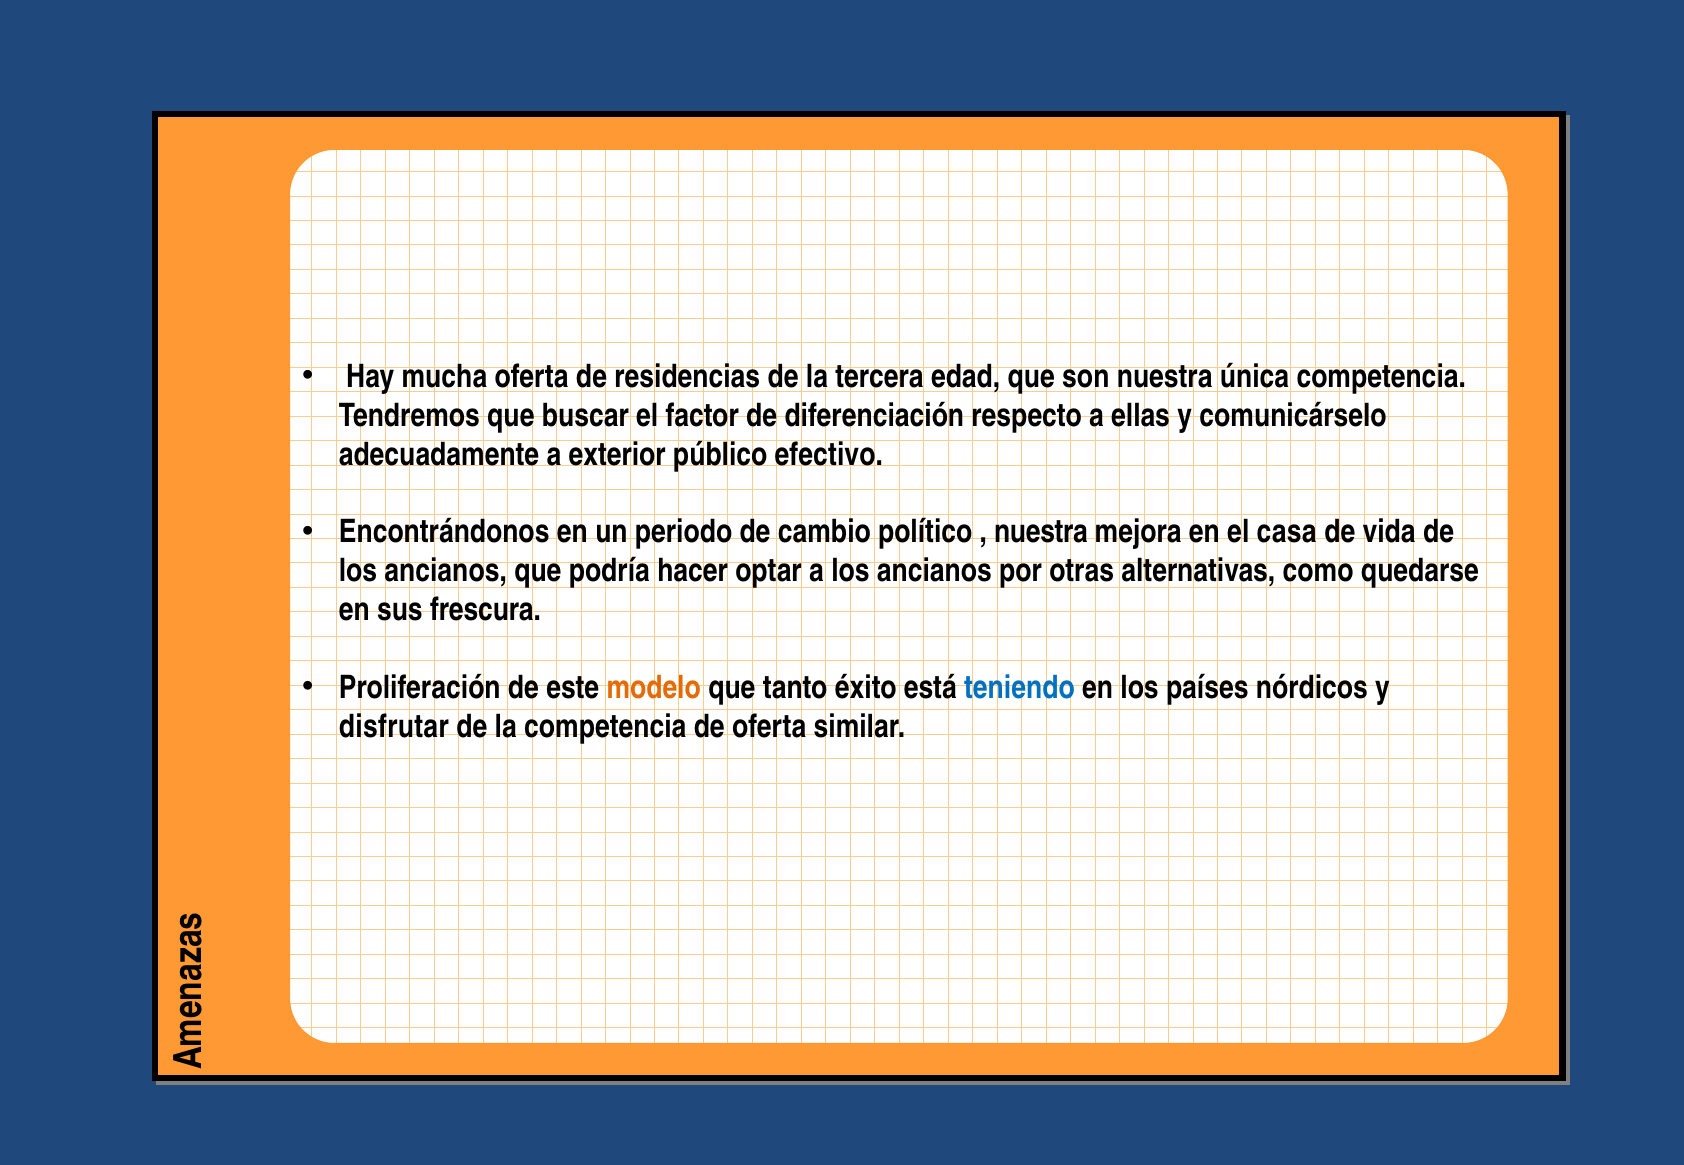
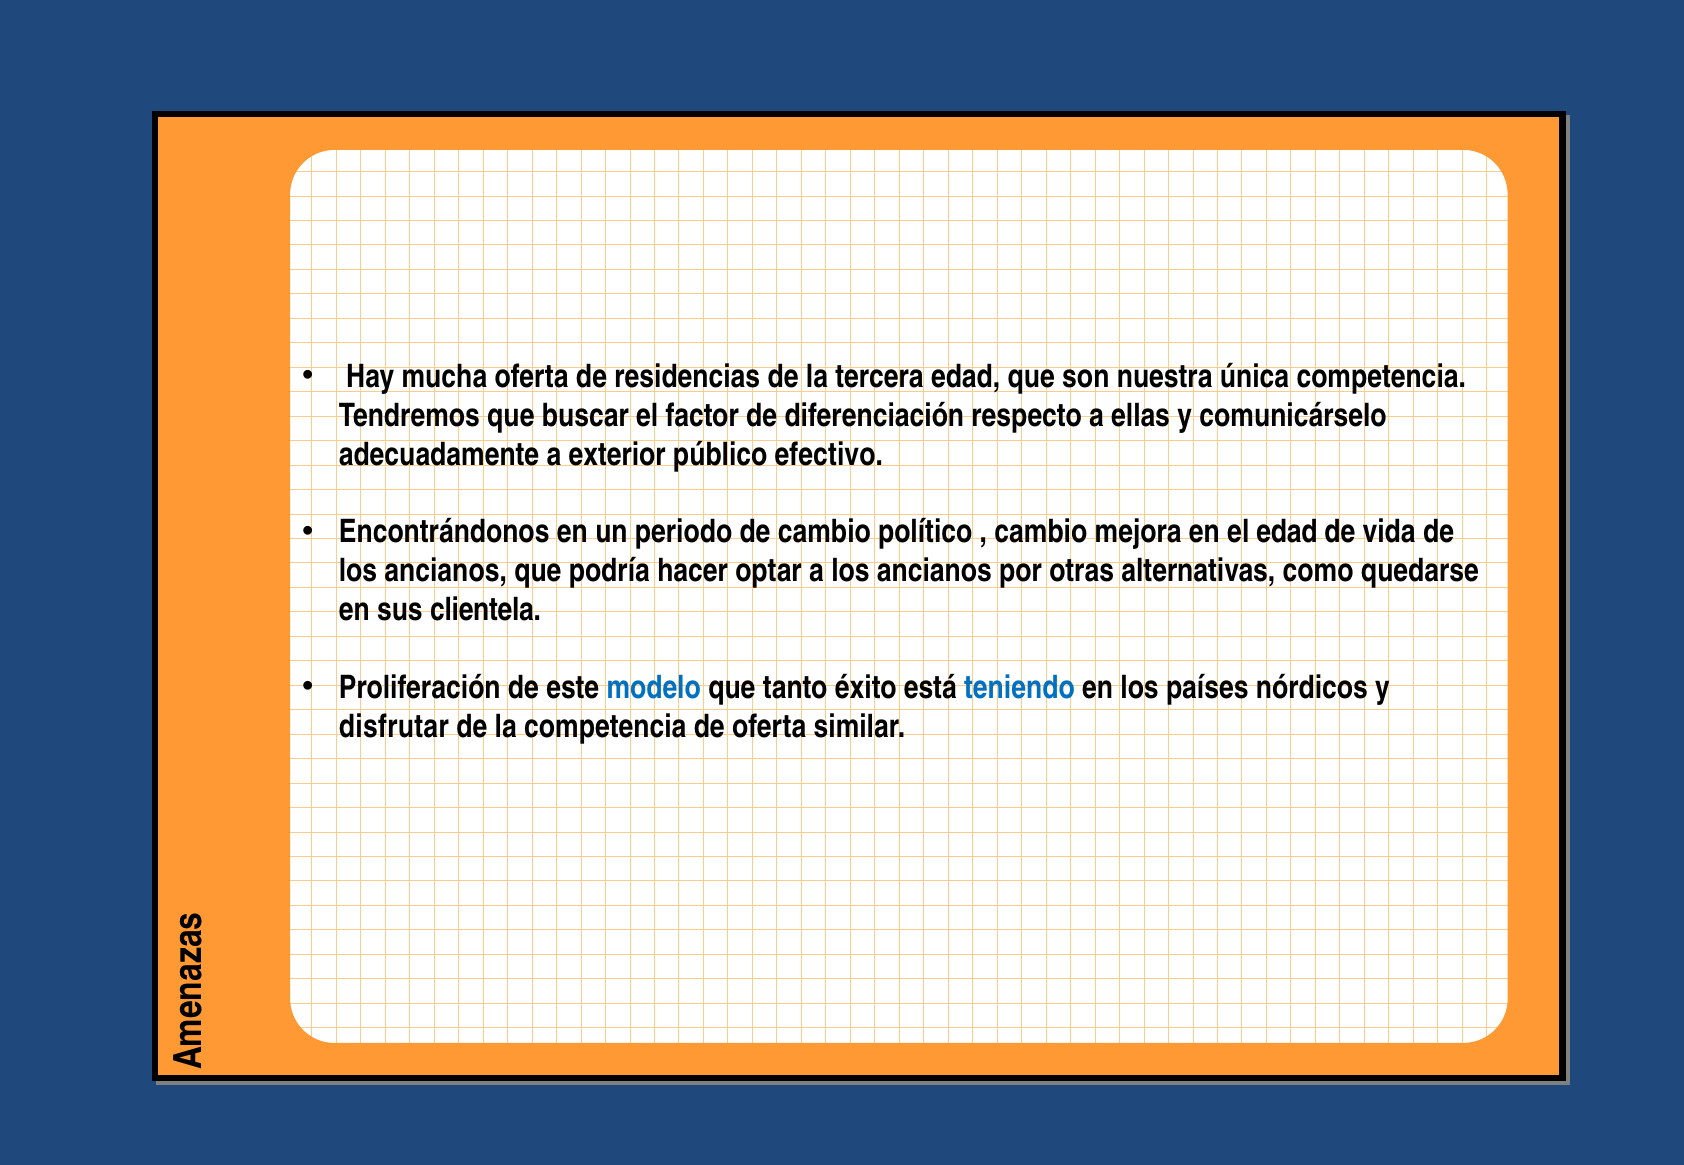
nuestra at (1041, 533): nuestra -> cambio
el casa: casa -> edad
frescura: frescura -> clientela
modelo colour: orange -> blue
